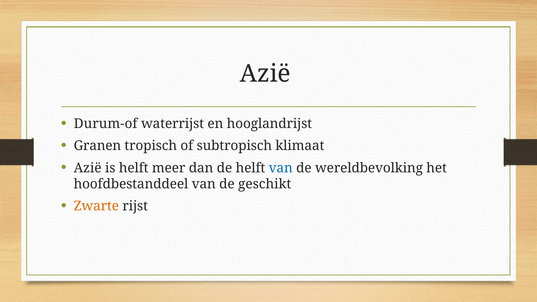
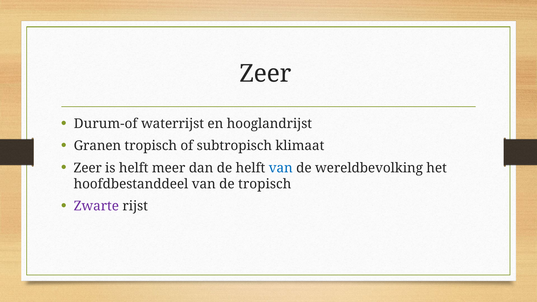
Azië at (265, 74): Azië -> Zeer
Azië at (88, 168): Azië -> Zeer
de geschikt: geschikt -> tropisch
Zwarte colour: orange -> purple
